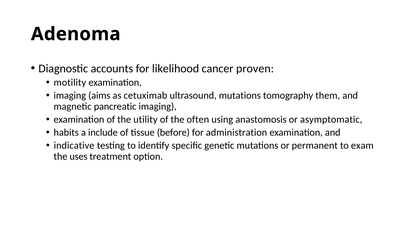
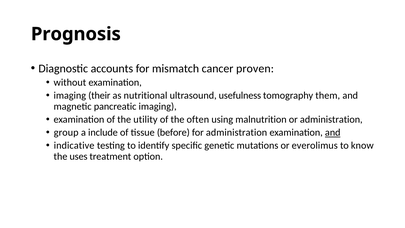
Adenoma: Adenoma -> Prognosis
likelihood: likelihood -> mismatch
motility: motility -> without
aims: aims -> their
cetuximab: cetuximab -> nutritional
ultrasound mutations: mutations -> usefulness
anastomosis: anastomosis -> malnutrition
or asymptomatic: asymptomatic -> administration
habits: habits -> group
and at (333, 132) underline: none -> present
permanent: permanent -> everolimus
exam: exam -> know
